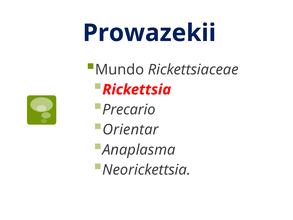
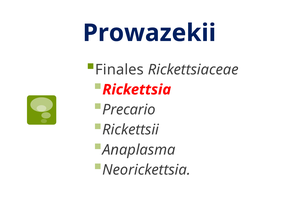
Mundo: Mundo -> Finales
Orientar: Orientar -> Rickettsii
